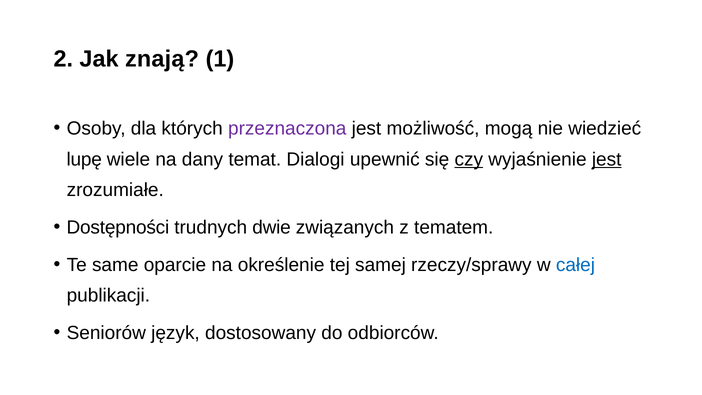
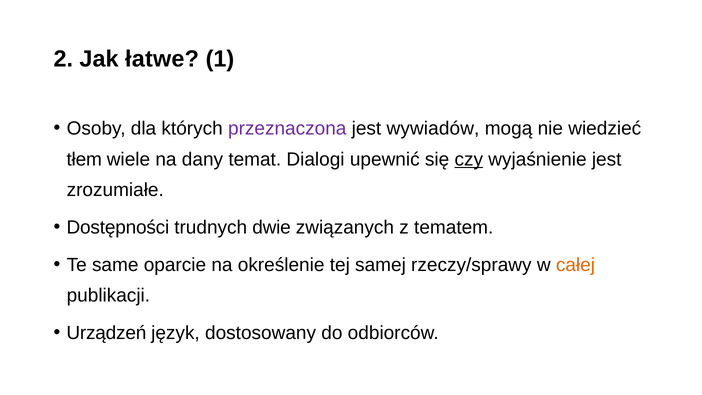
znają: znają -> łatwe
możliwość: możliwość -> wywiadów
lupę: lupę -> tłem
jest at (607, 159) underline: present -> none
całej colour: blue -> orange
Seniorów: Seniorów -> Urządzeń
